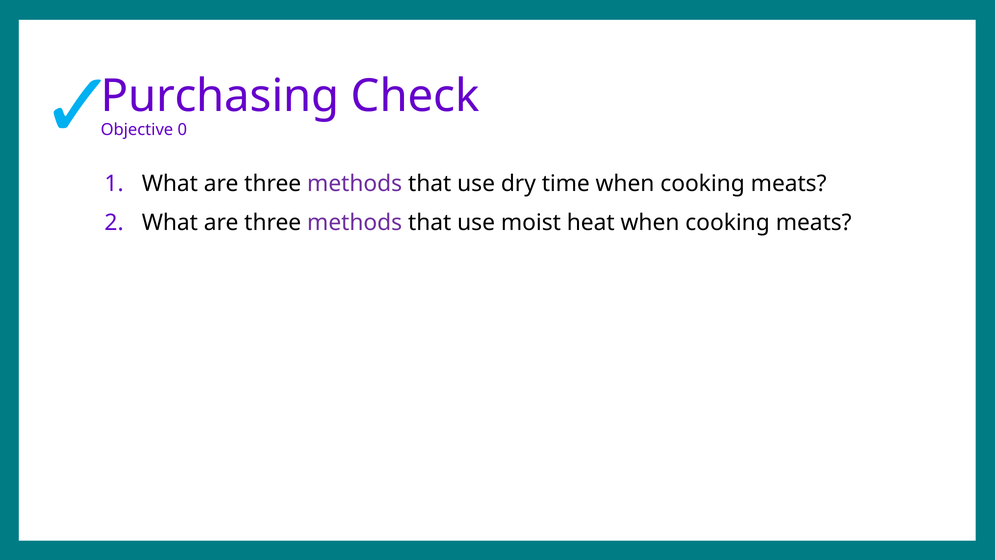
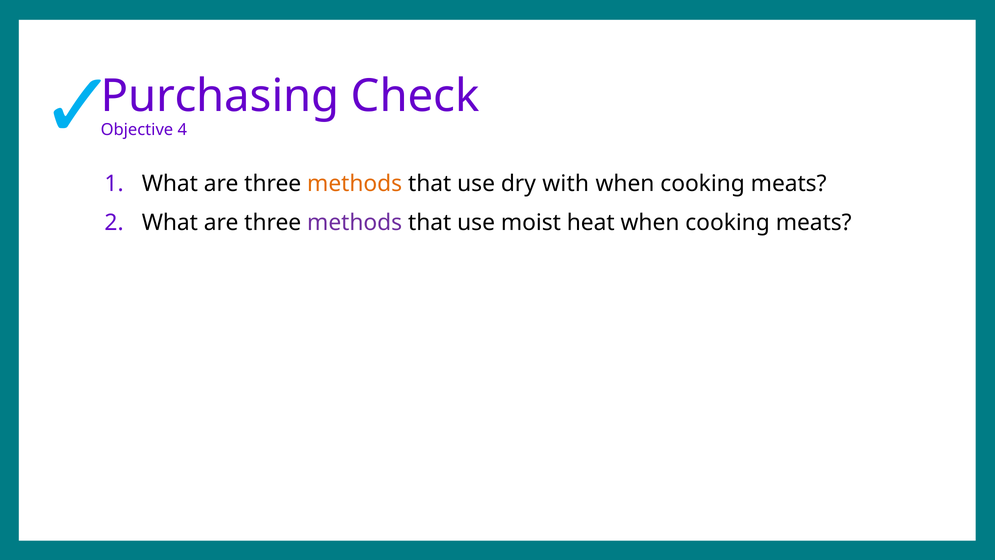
0: 0 -> 4
methods at (355, 184) colour: purple -> orange
time: time -> with
